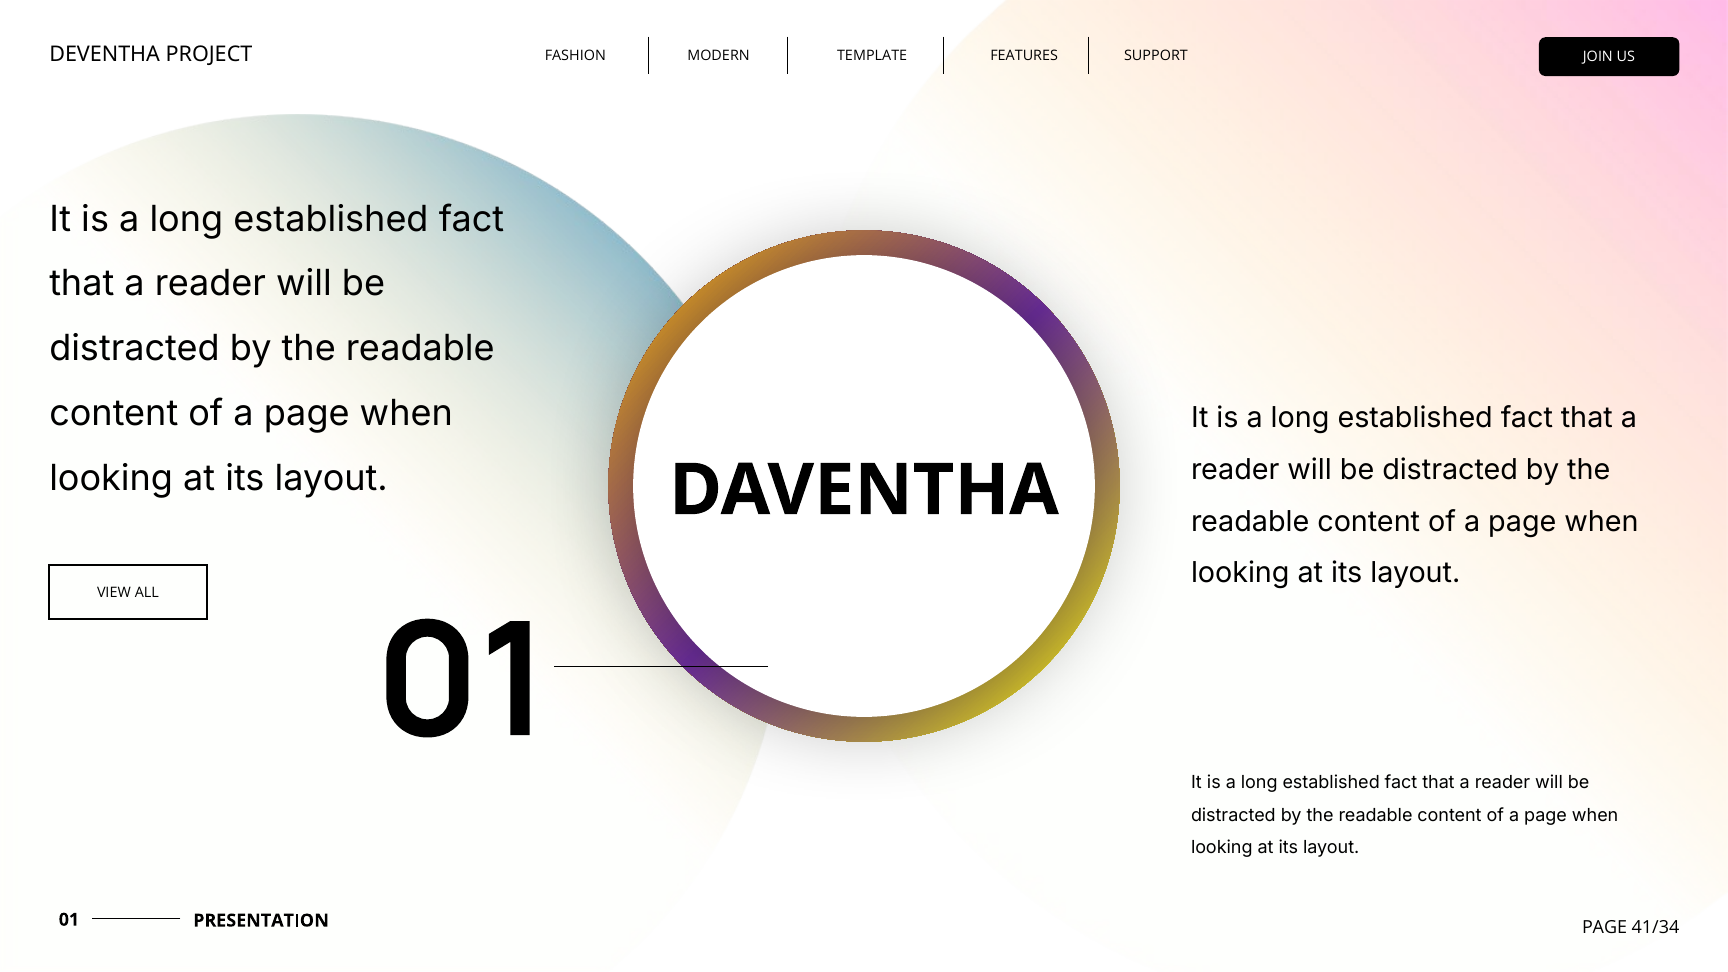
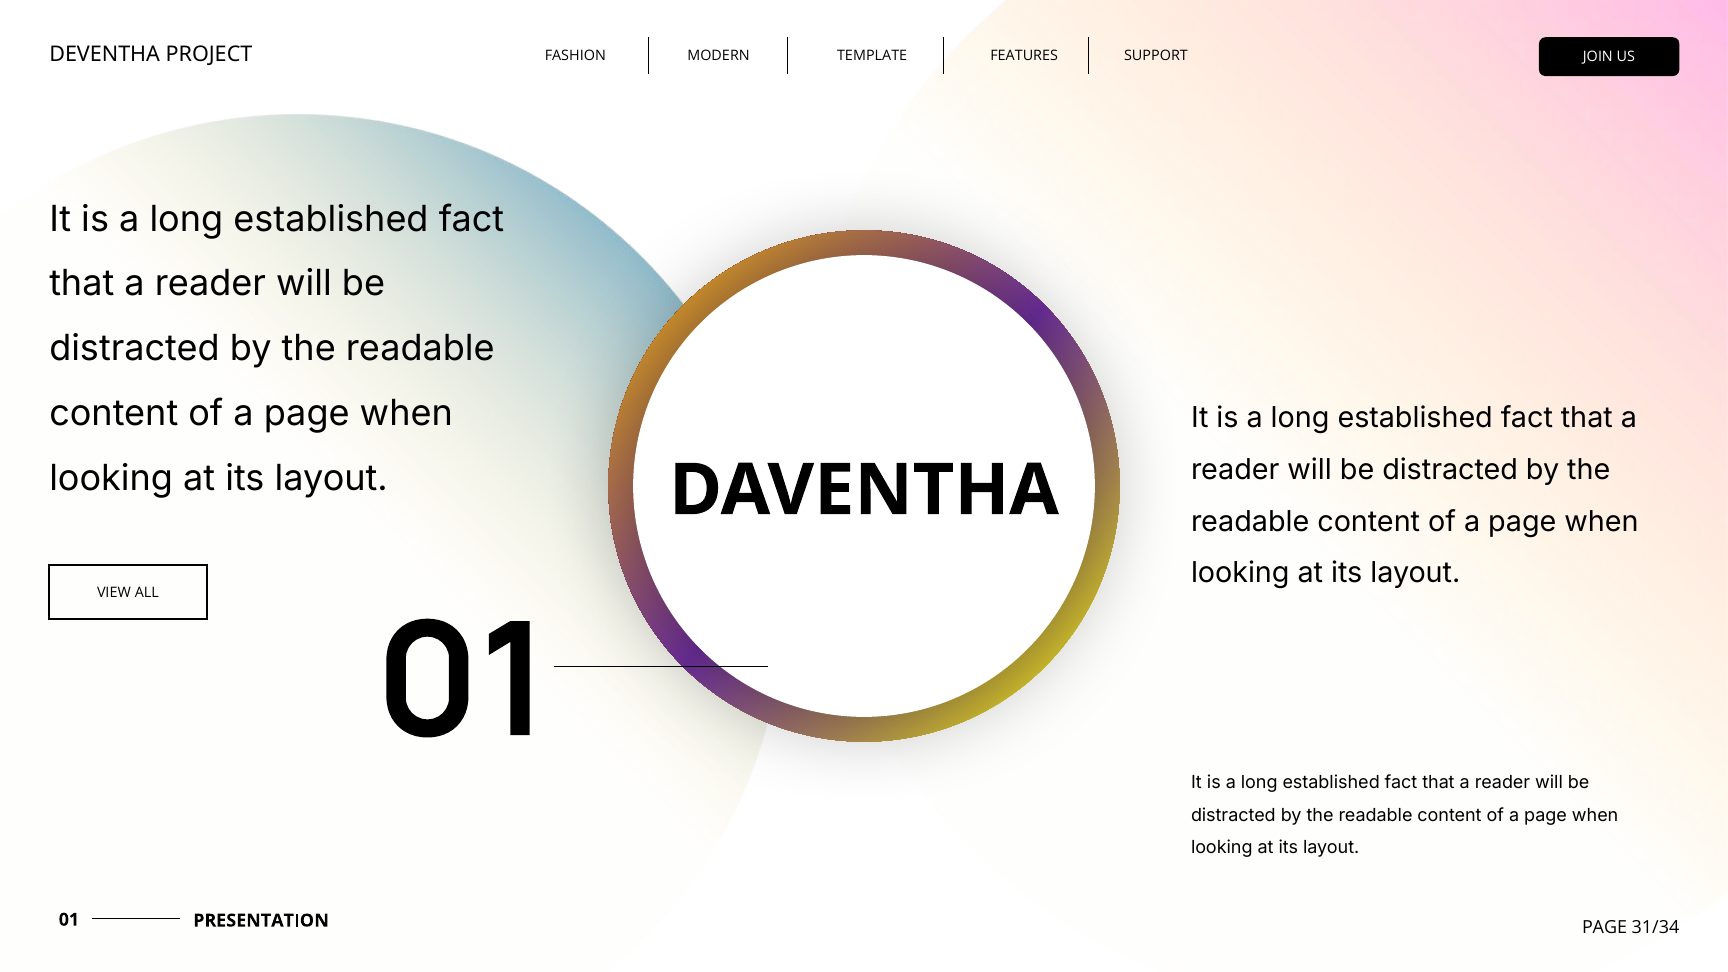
41/34: 41/34 -> 31/34
